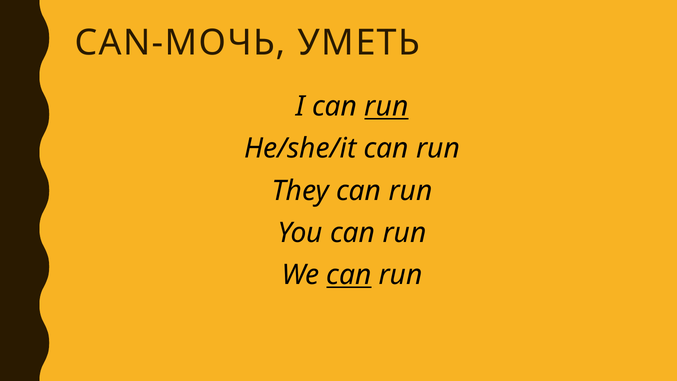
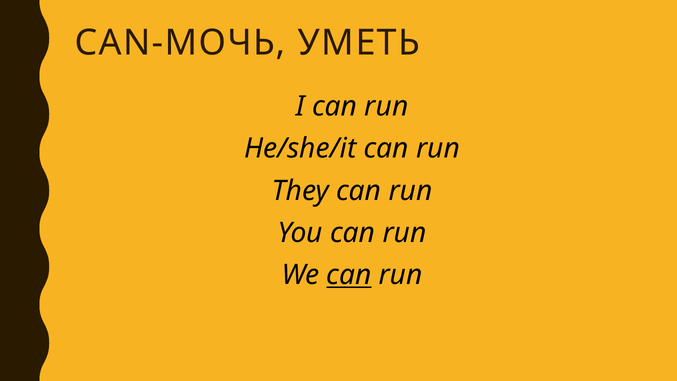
run at (386, 106) underline: present -> none
